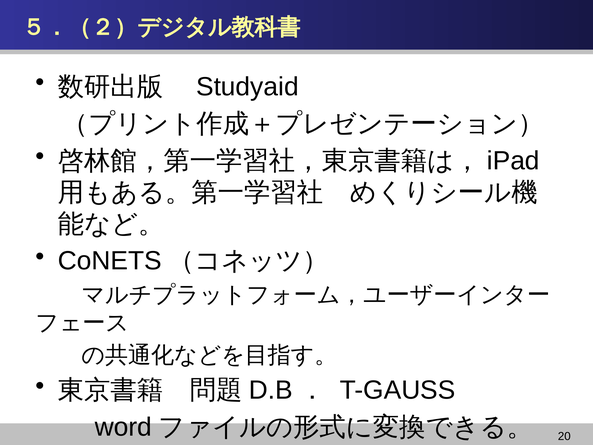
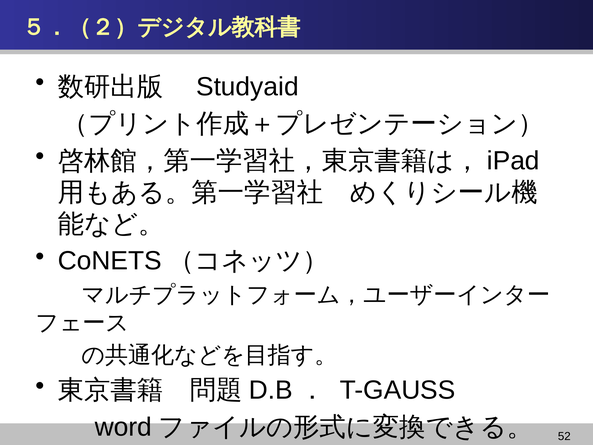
20: 20 -> 52
